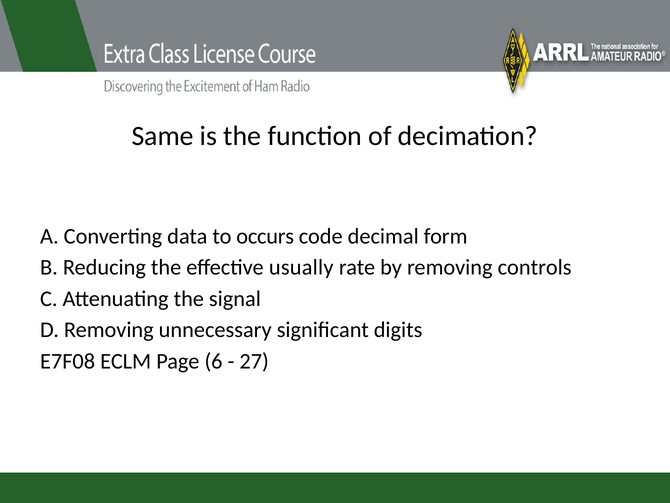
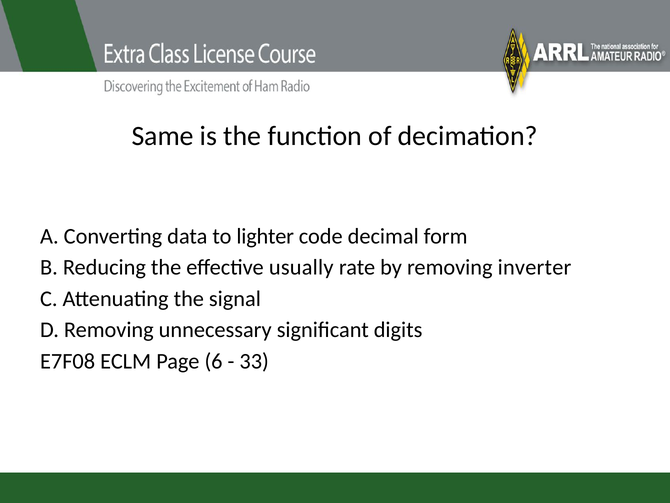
occurs: occurs -> lighter
controls: controls -> inverter
27: 27 -> 33
